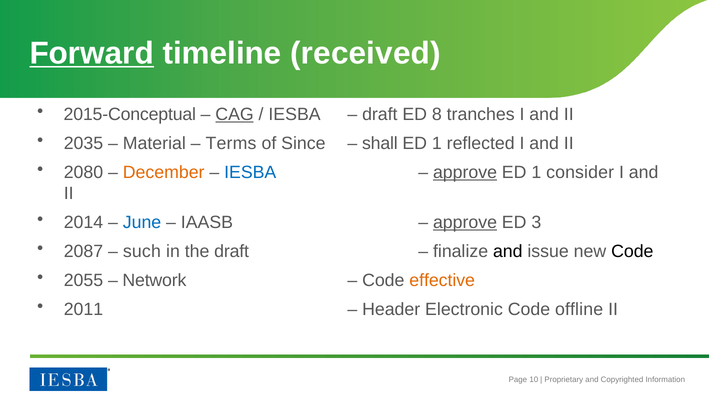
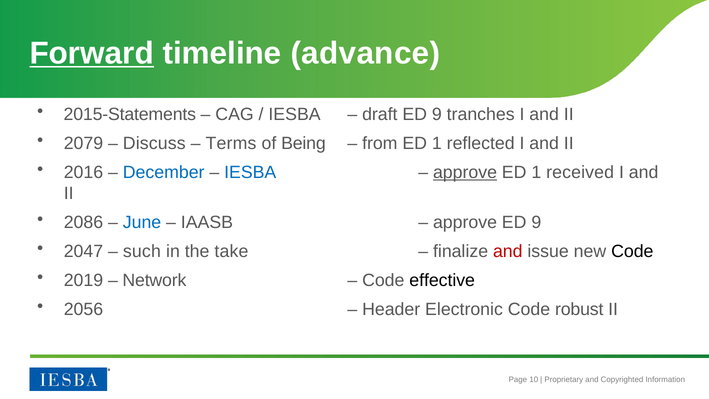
received: received -> advance
2015-Conceptual: 2015-Conceptual -> 2015-Statements
CAG underline: present -> none
draft ED 8: 8 -> 9
2035: 2035 -> 2079
Material: Material -> Discuss
Since: Since -> Being
shall: shall -> from
2080: 2080 -> 2016
December colour: orange -> blue
consider: consider -> received
2014: 2014 -> 2086
approve at (465, 222) underline: present -> none
3 at (536, 222): 3 -> 9
2087: 2087 -> 2047
the draft: draft -> take
and at (508, 251) colour: black -> red
2055: 2055 -> 2019
effective colour: orange -> black
2011: 2011 -> 2056
offline: offline -> robust
